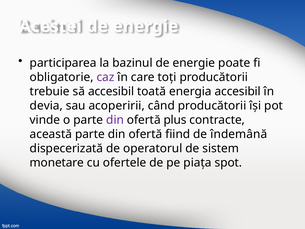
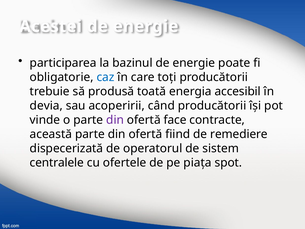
caz colour: purple -> blue
să accesibil: accesibil -> produsă
plus: plus -> face
îndemână: îndemână -> remediere
monetare: monetare -> centralele
